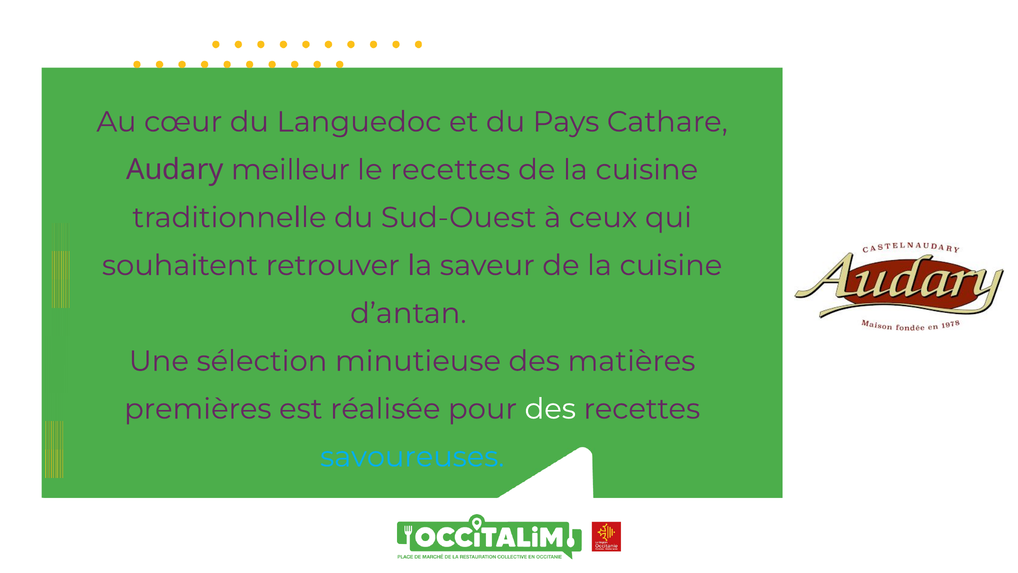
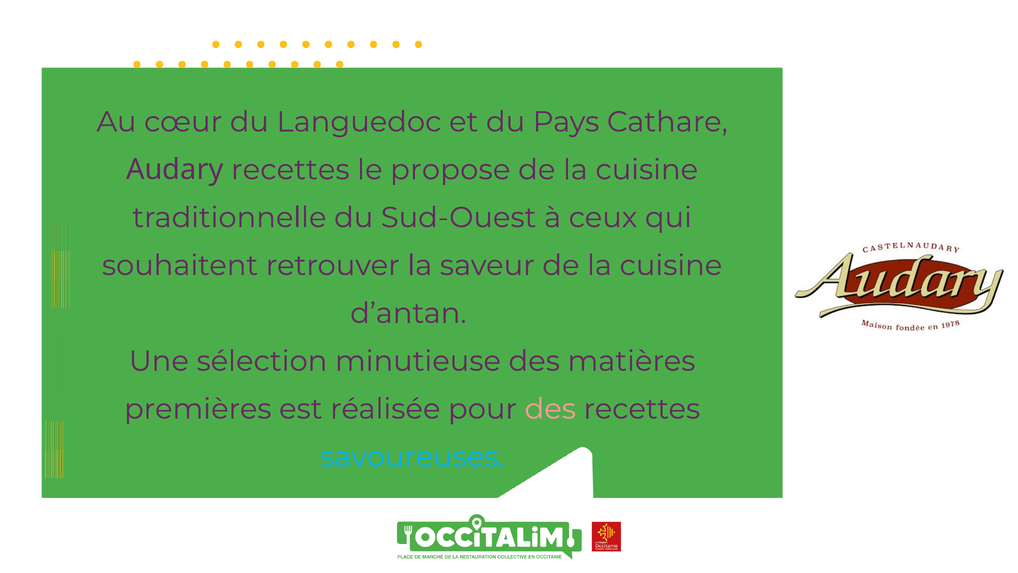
Audary meilleur: meilleur -> recettes
le recettes: recettes -> propose
des at (550, 409) colour: white -> pink
